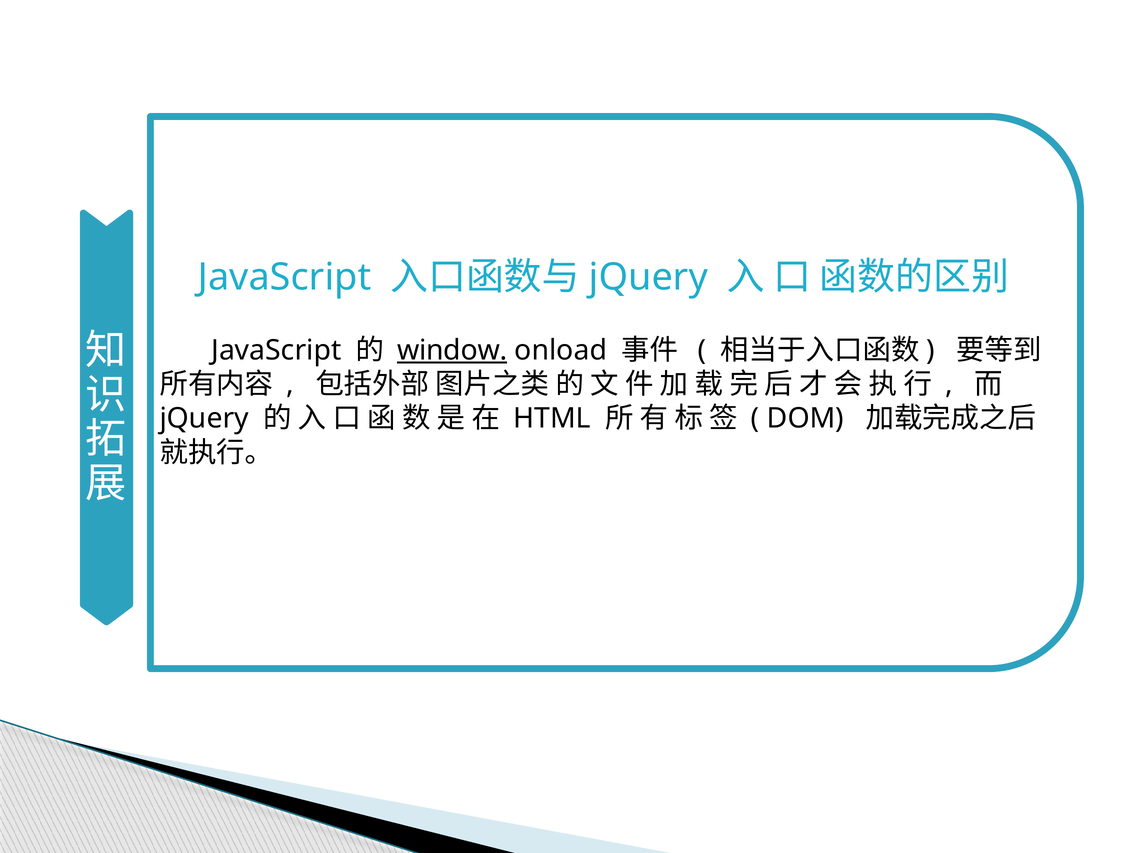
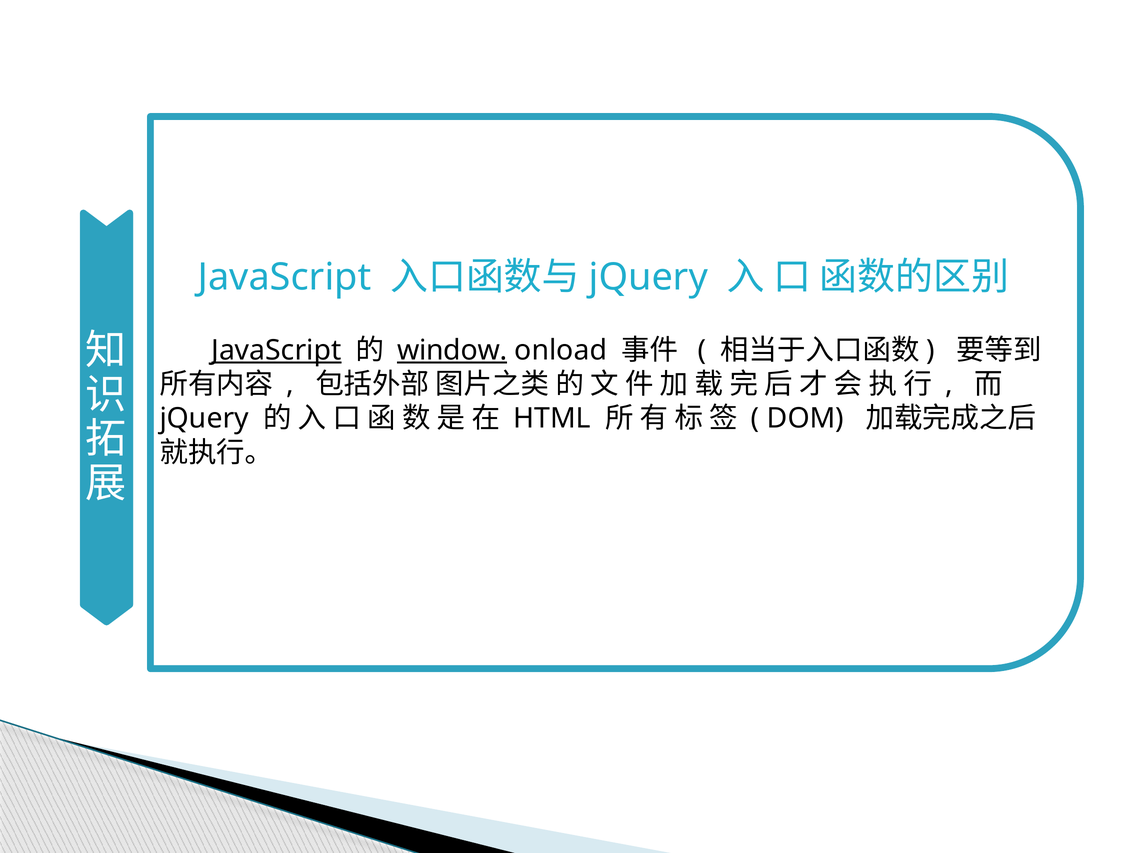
JavaScript at (276, 350) underline: none -> present
